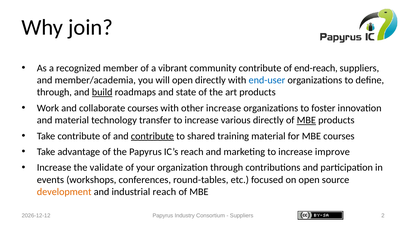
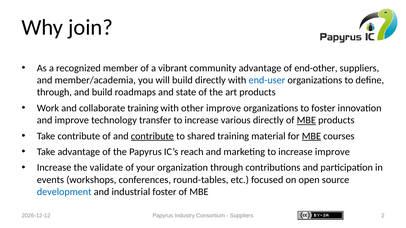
community contribute: contribute -> advantage
end-reach: end-reach -> end-other
will open: open -> build
build at (102, 92) underline: present -> none
collaborate courses: courses -> training
other increase: increase -> improve
and material: material -> improve
MBE at (311, 136) underline: none -> present
development colour: orange -> blue
industrial reach: reach -> foster
